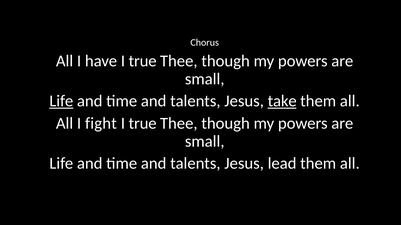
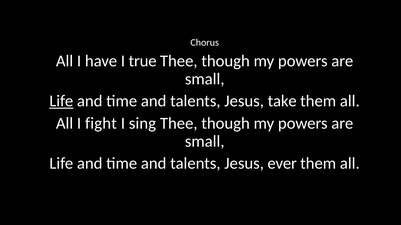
take underline: present -> none
true at (143, 124): true -> sing
lead: lead -> ever
